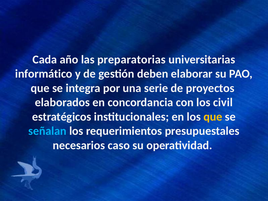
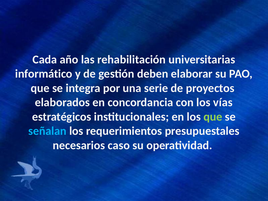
preparatorias: preparatorias -> rehabilitación
civil: civil -> vías
que at (213, 117) colour: yellow -> light green
